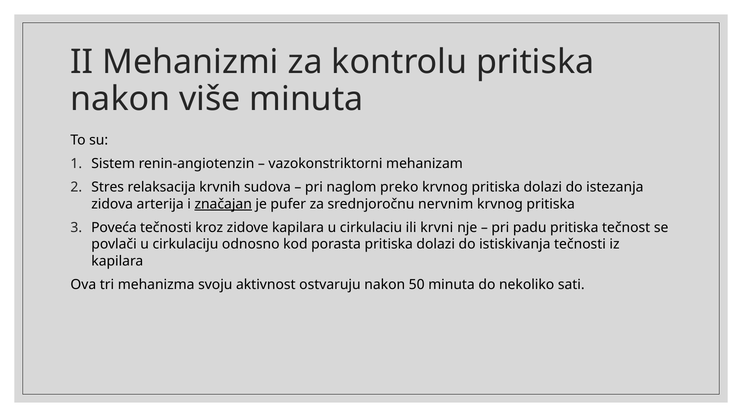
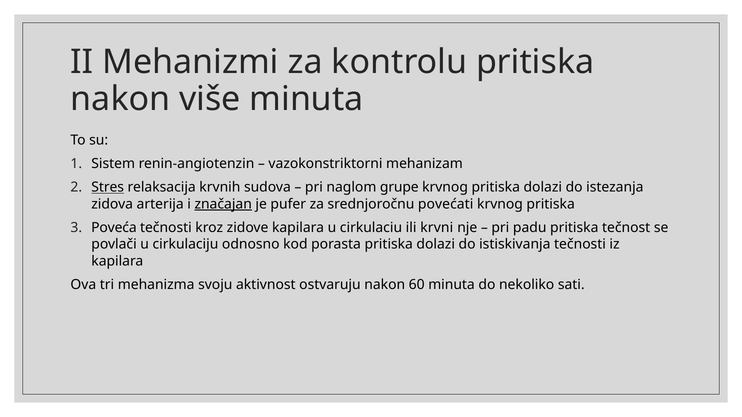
Stres underline: none -> present
preko: preko -> grupe
nervnim: nervnim -> povećati
50: 50 -> 60
